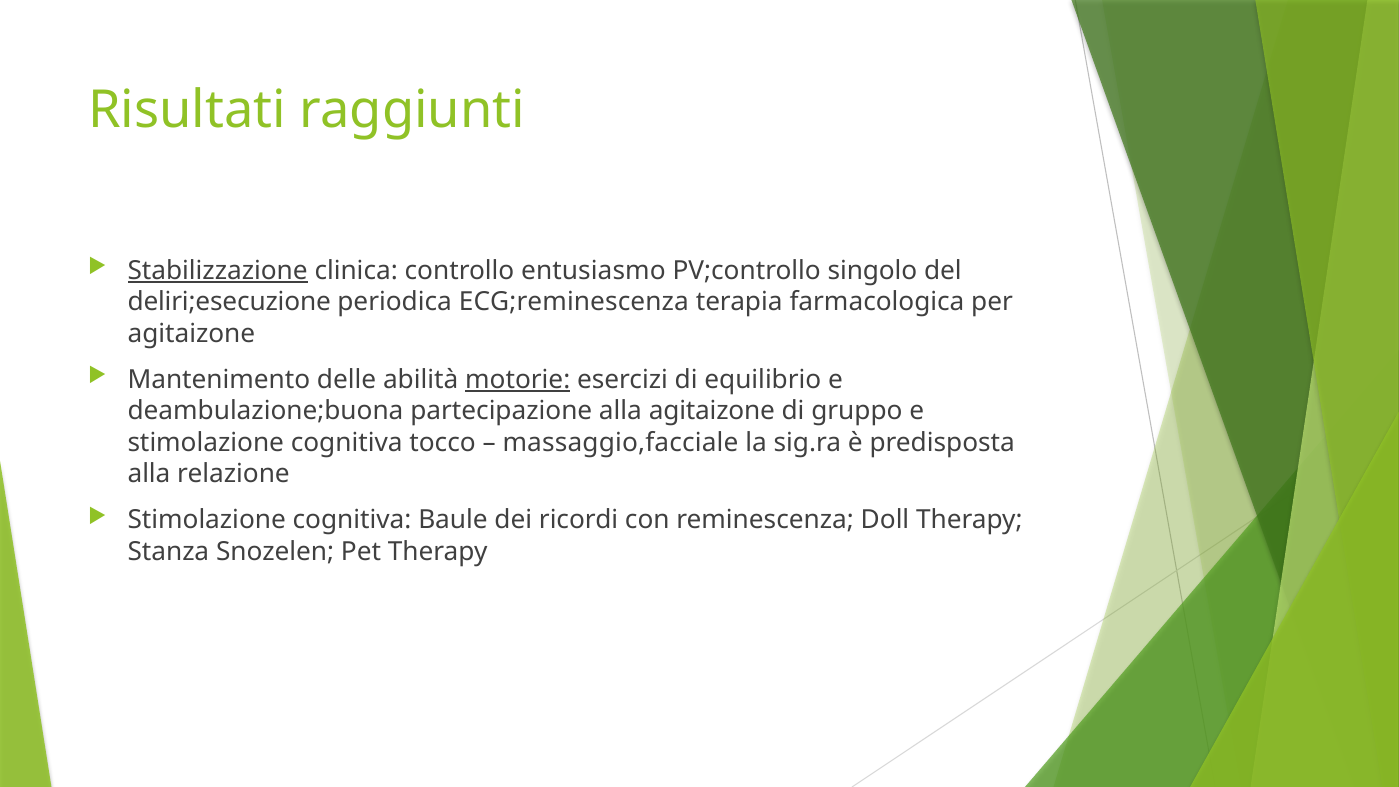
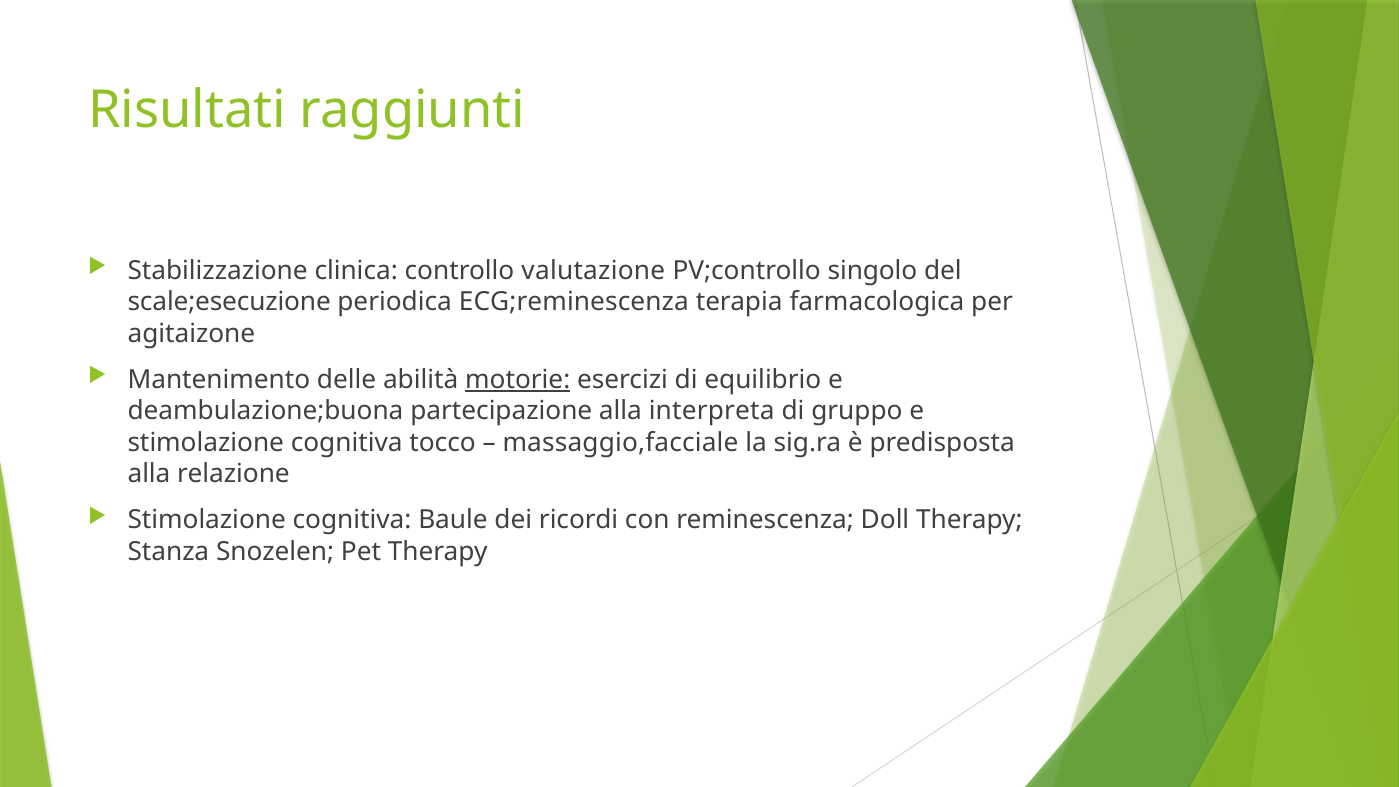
Stabilizzazione underline: present -> none
entusiasmo: entusiasmo -> valutazione
deliri;esecuzione: deliri;esecuzione -> scale;esecuzione
alla agitaizone: agitaizone -> interpreta
